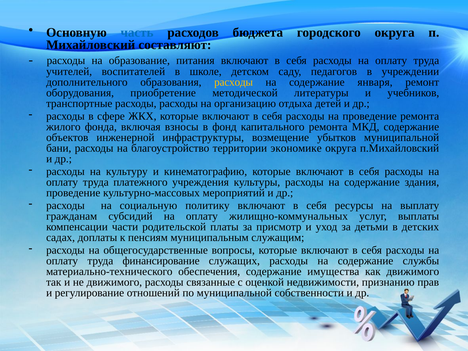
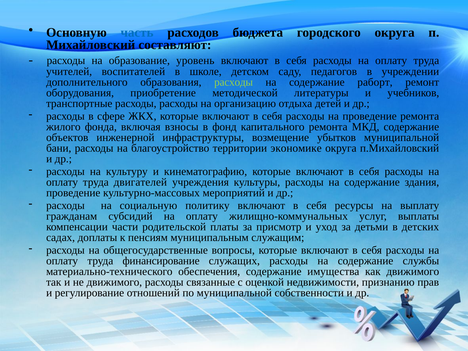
питания: питания -> уровень
расходы at (234, 82) colour: yellow -> light green
января: января -> раборт
платежного: платежного -> двигателей
